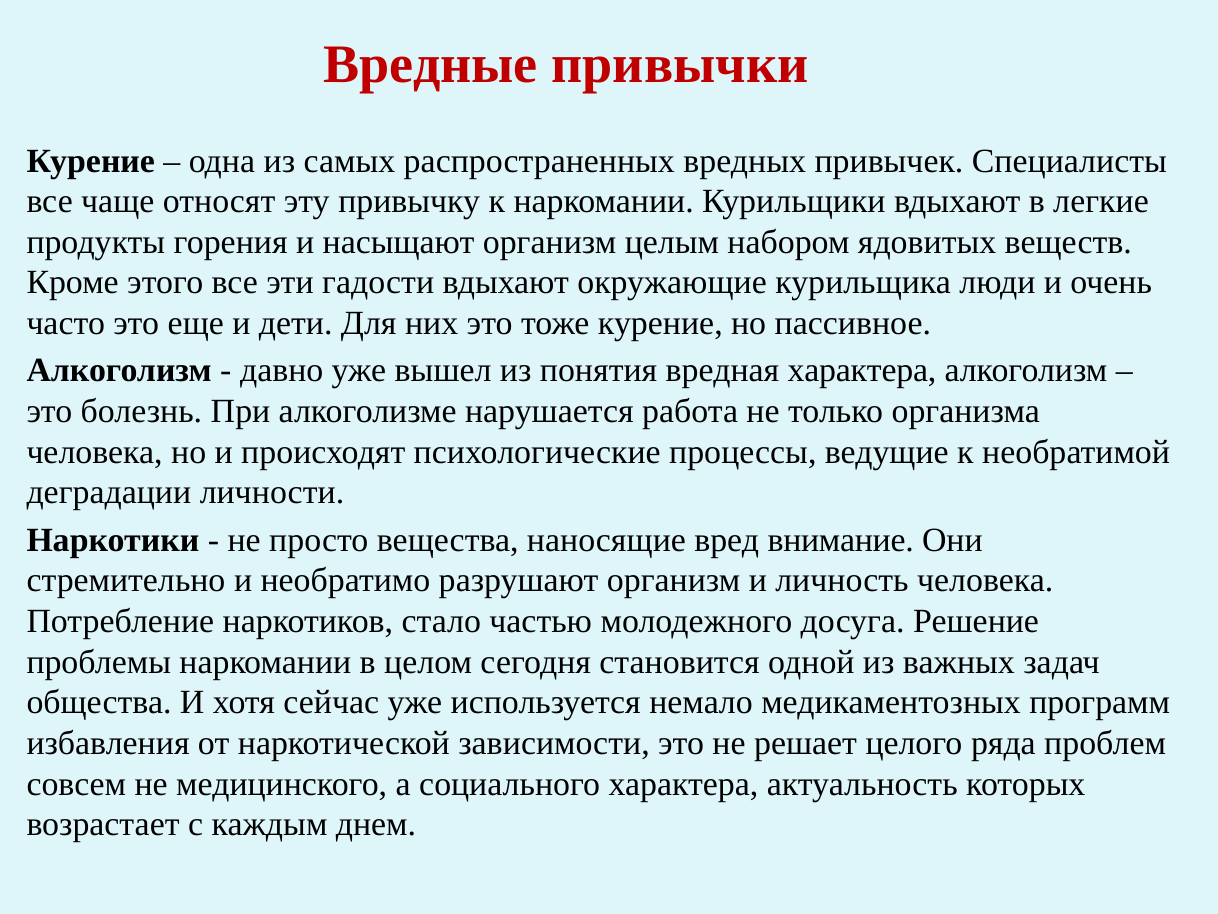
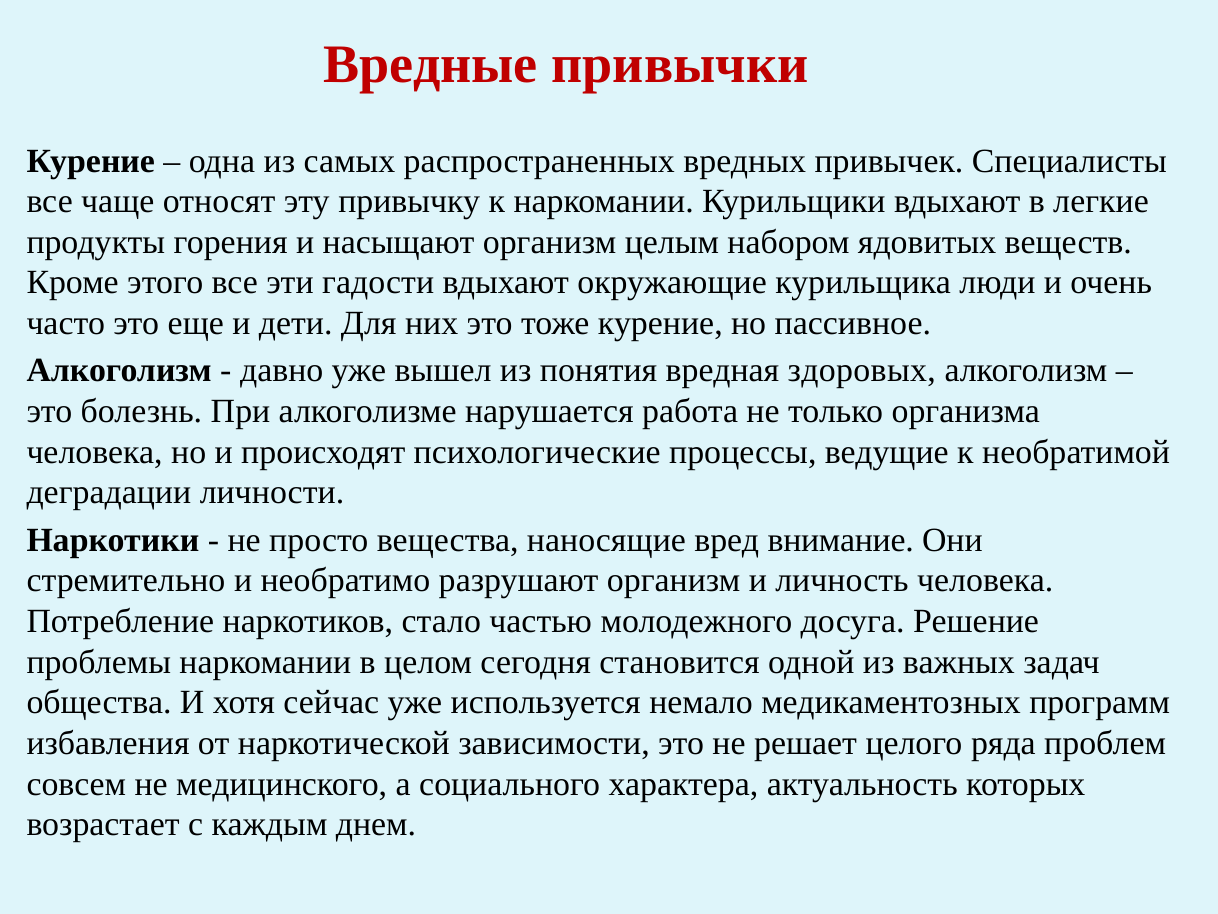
вредная характера: характера -> здоровых
